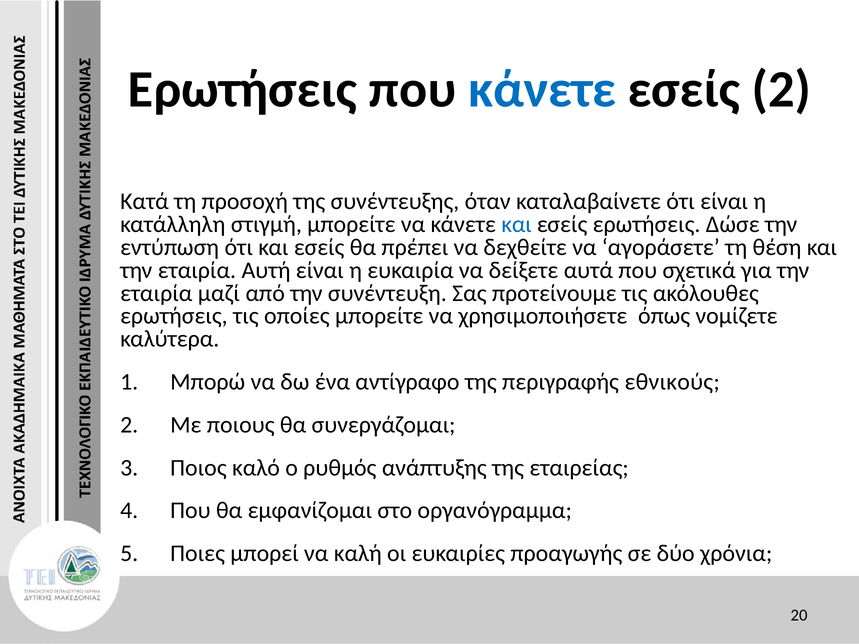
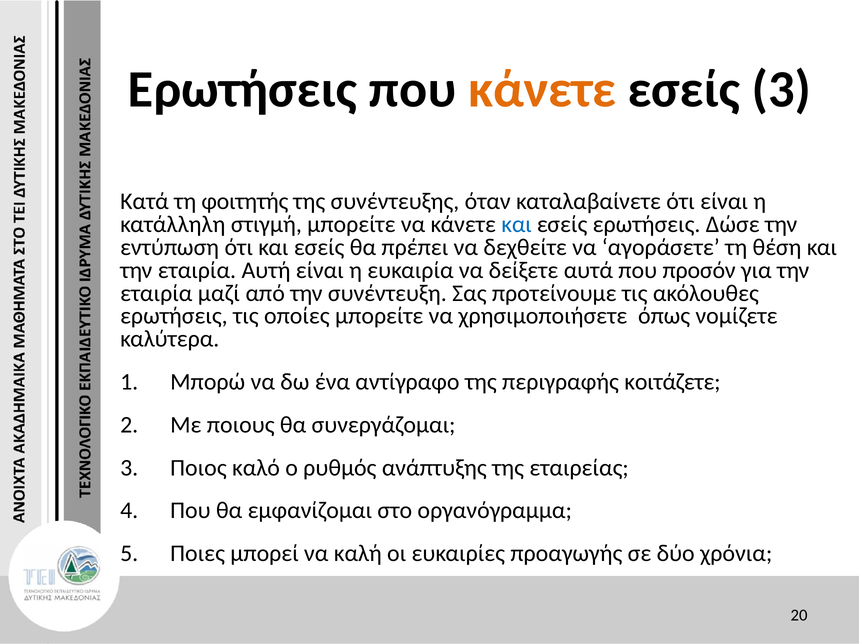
κάνετε at (542, 90) colour: blue -> orange
εσείς 2: 2 -> 3
προσοχή: προσοχή -> φοιτητής
σχετικά: σχετικά -> προσόν
εθνικούς: εθνικούς -> κοιτάζετε
